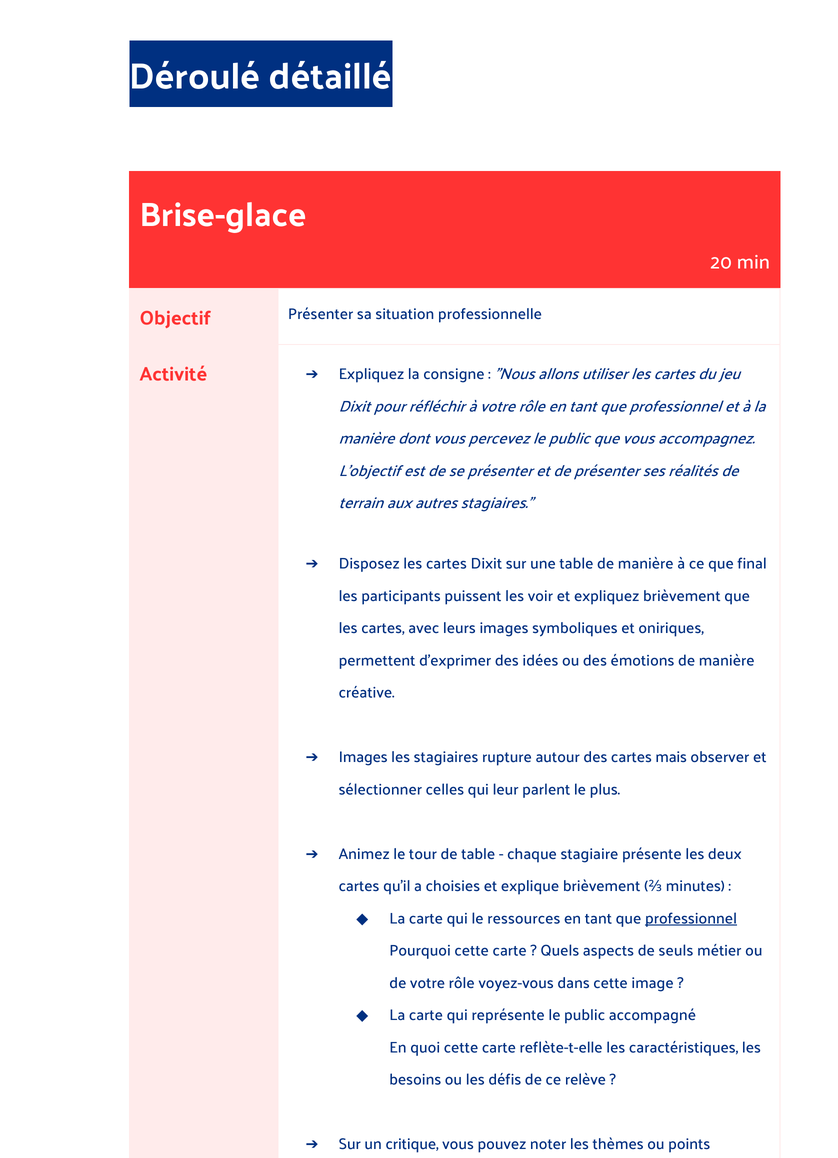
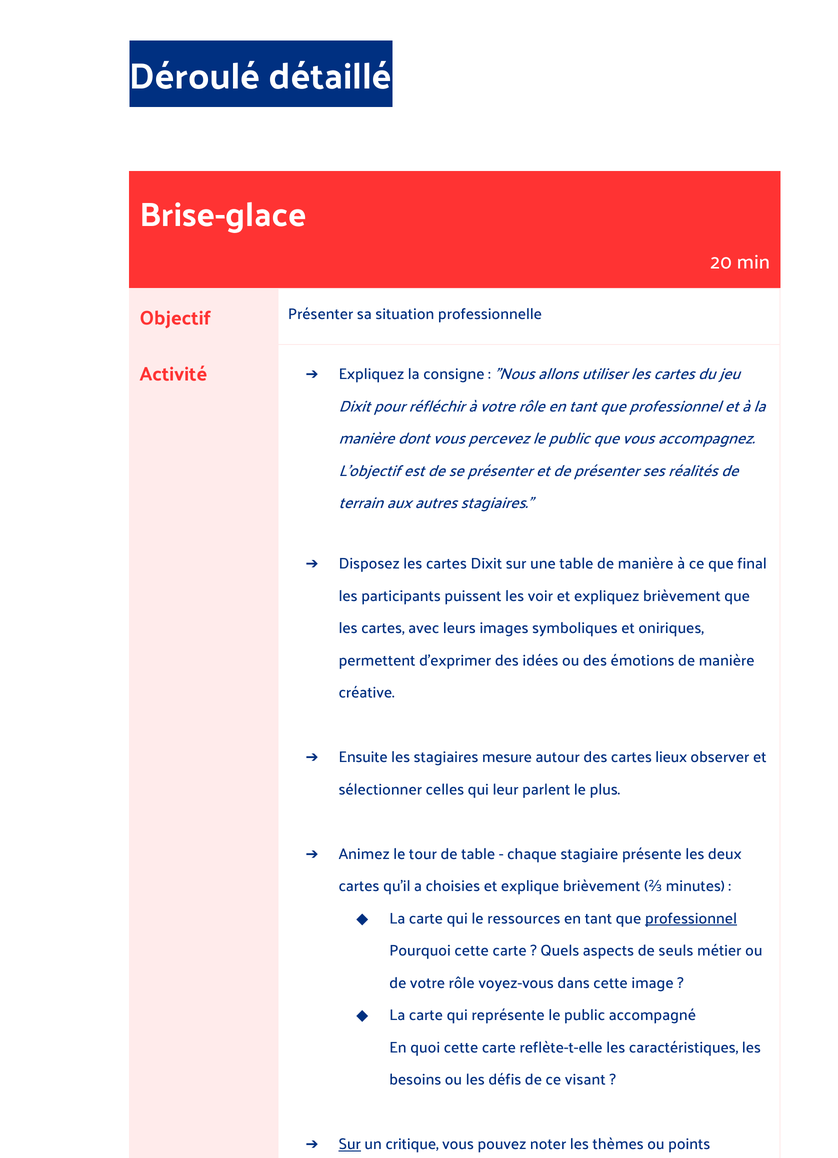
Images at (363, 757): Images -> Ensuite
rupture: rupture -> mesure
mais: mais -> lieux
relève: relève -> visant
Sur at (350, 1144) underline: none -> present
